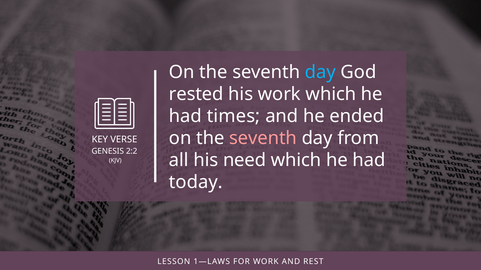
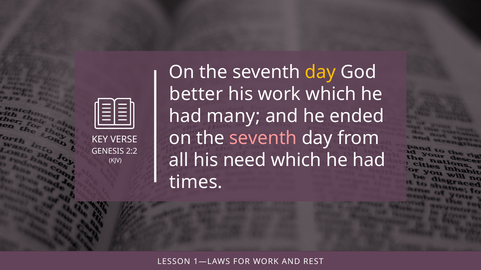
day at (320, 72) colour: light blue -> yellow
rested: rested -> better
times: times -> many
today: today -> times
